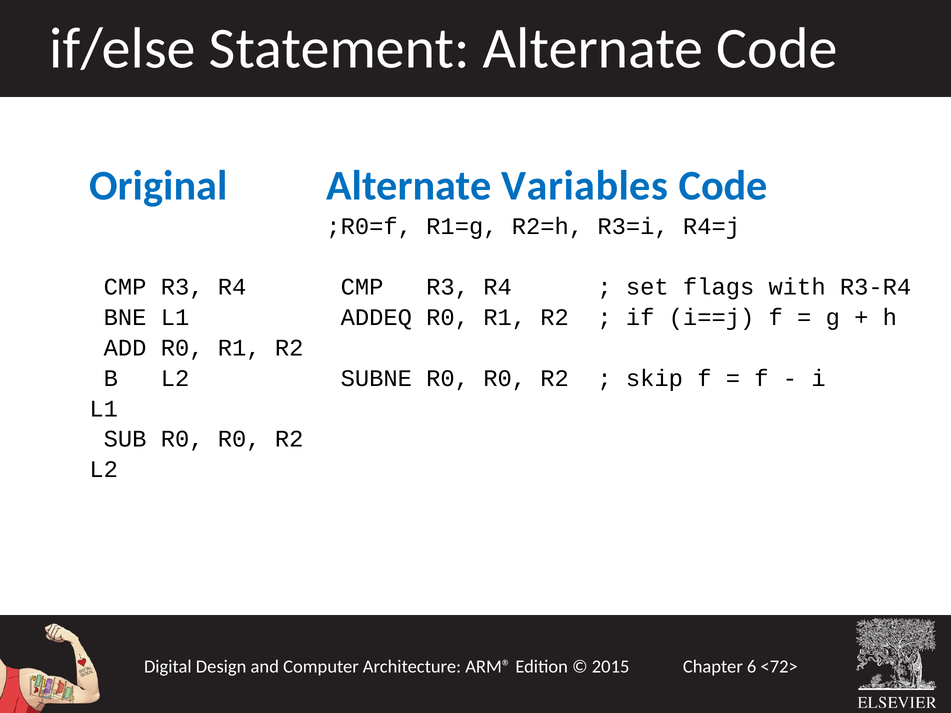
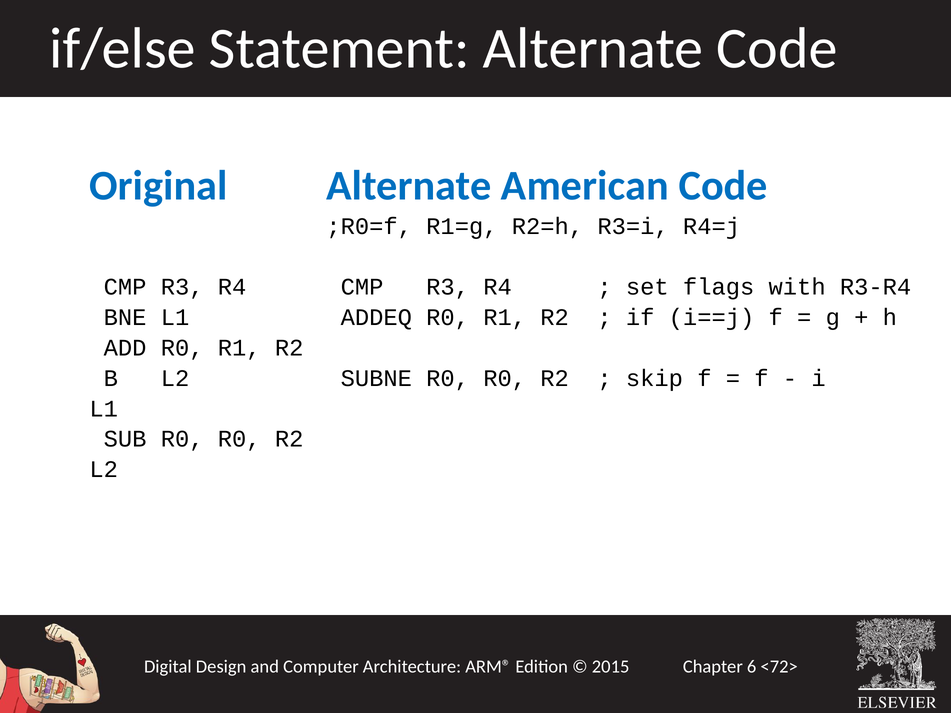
Variables: Variables -> American
